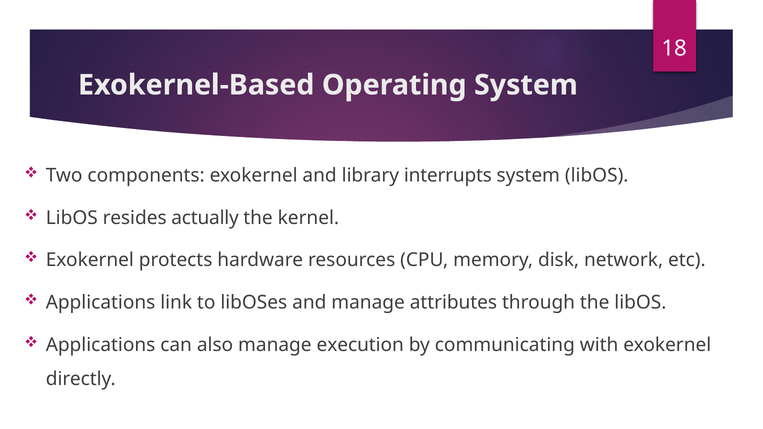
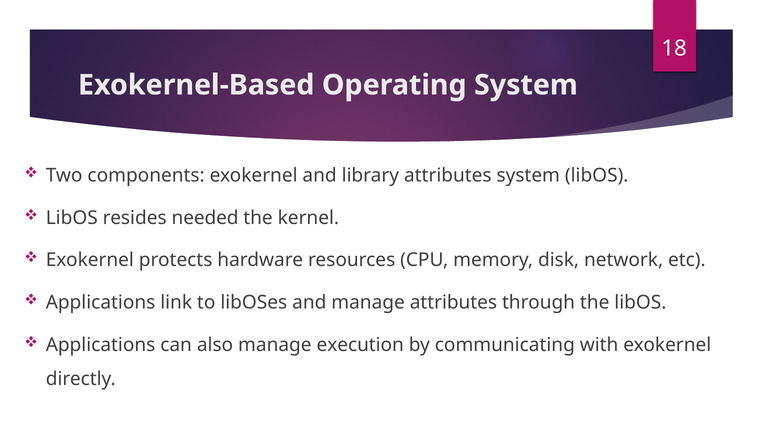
library interrupts: interrupts -> attributes
actually: actually -> needed
